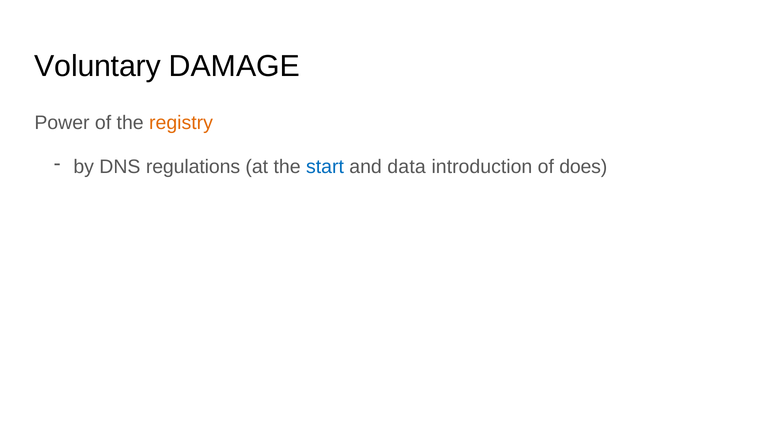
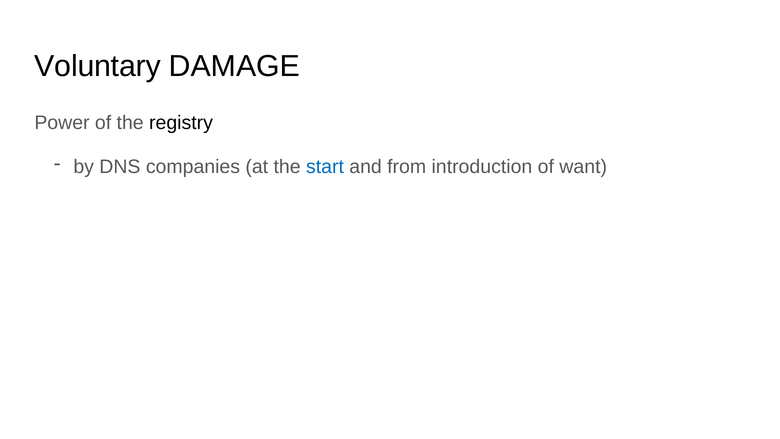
registry colour: orange -> black
regulations: regulations -> companies
data: data -> from
does: does -> want
